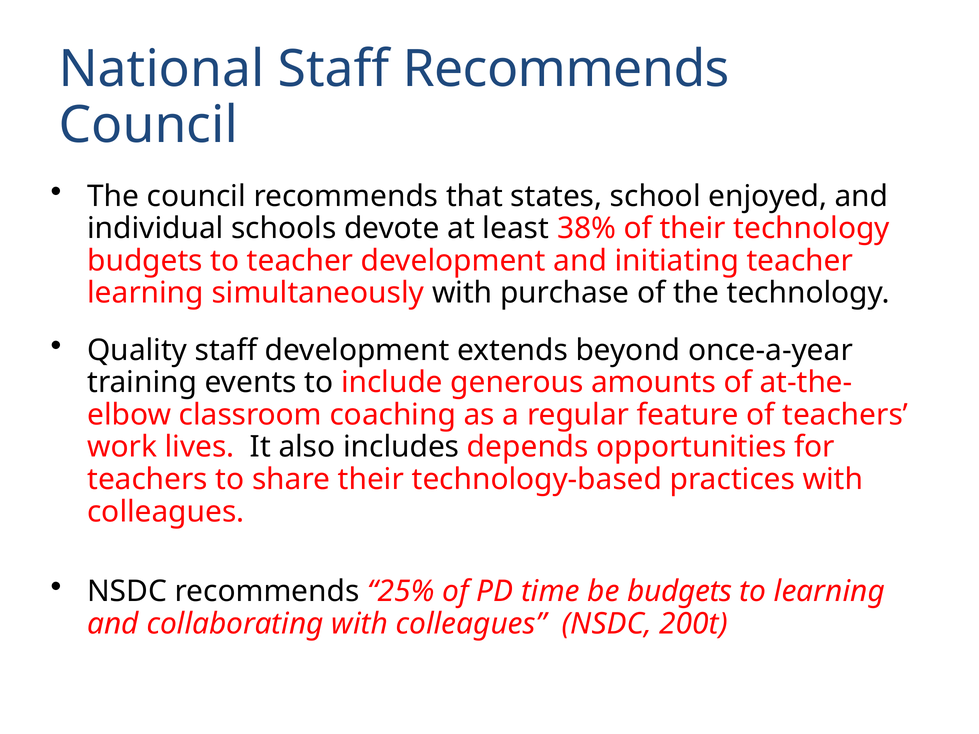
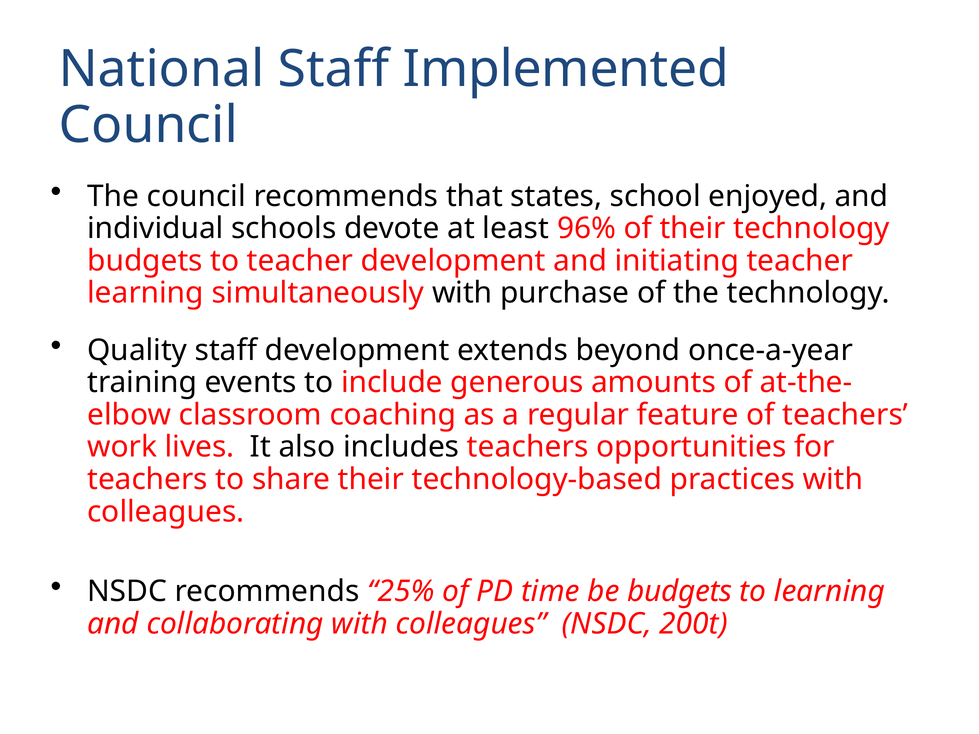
Staff Recommends: Recommends -> Implemented
38%: 38% -> 96%
includes depends: depends -> teachers
